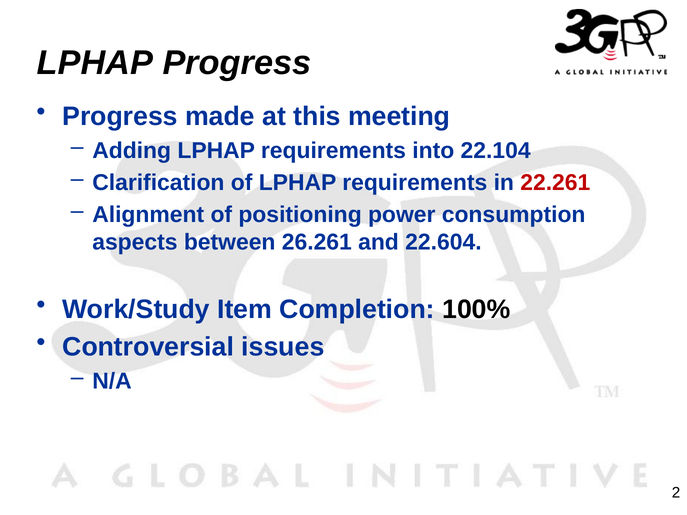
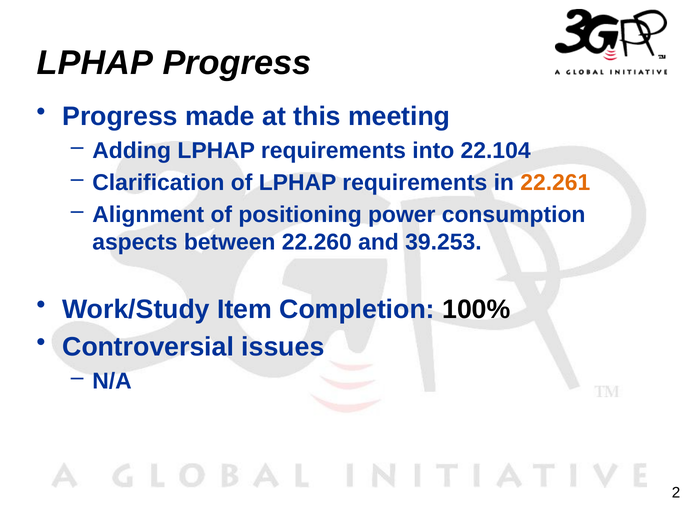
22.261 colour: red -> orange
26.261: 26.261 -> 22.260
22.604: 22.604 -> 39.253
